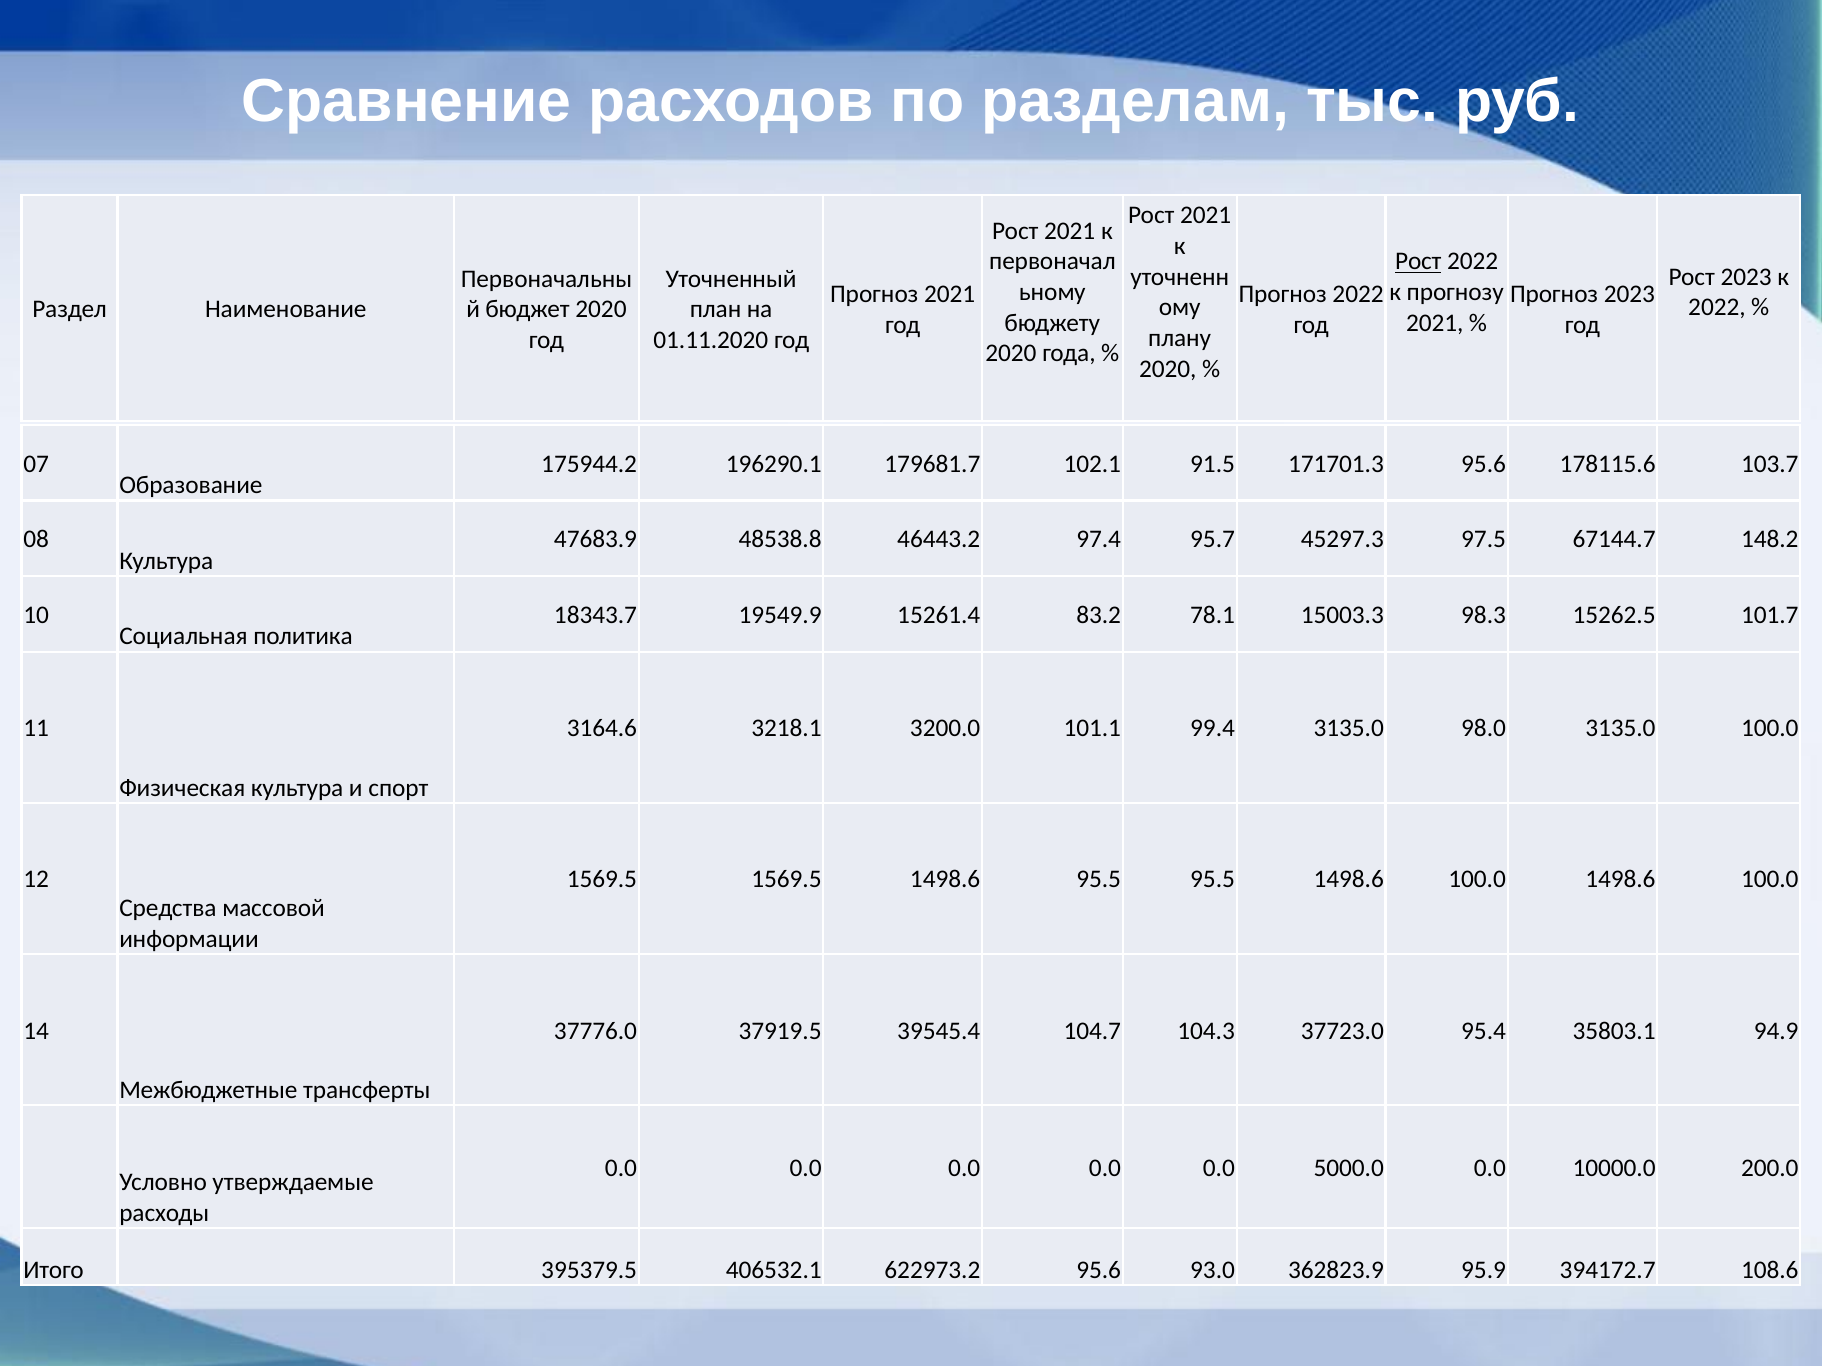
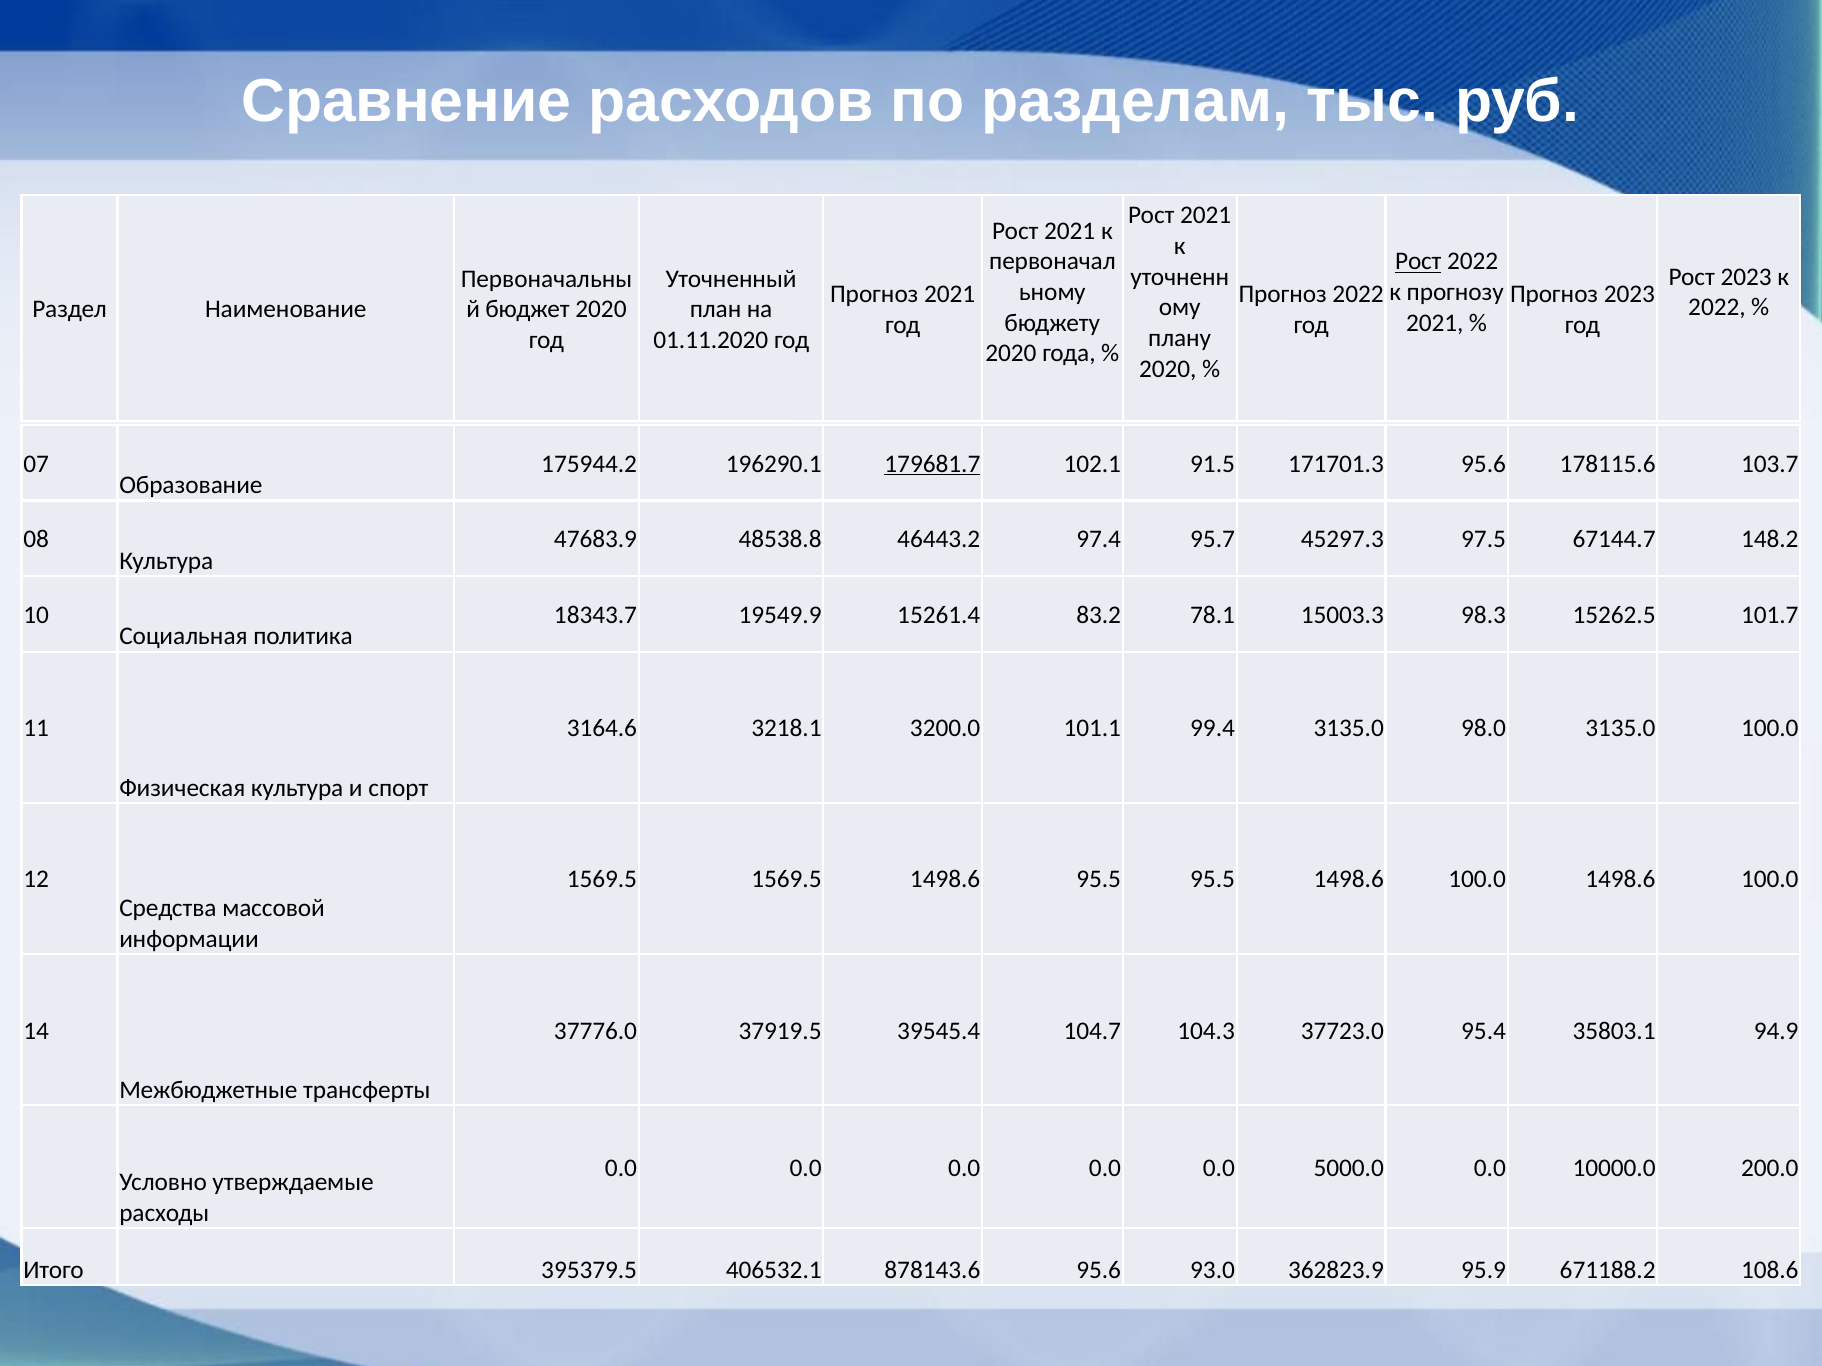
179681.7 underline: none -> present
622973.2: 622973.2 -> 878143.6
394172.7: 394172.7 -> 671188.2
